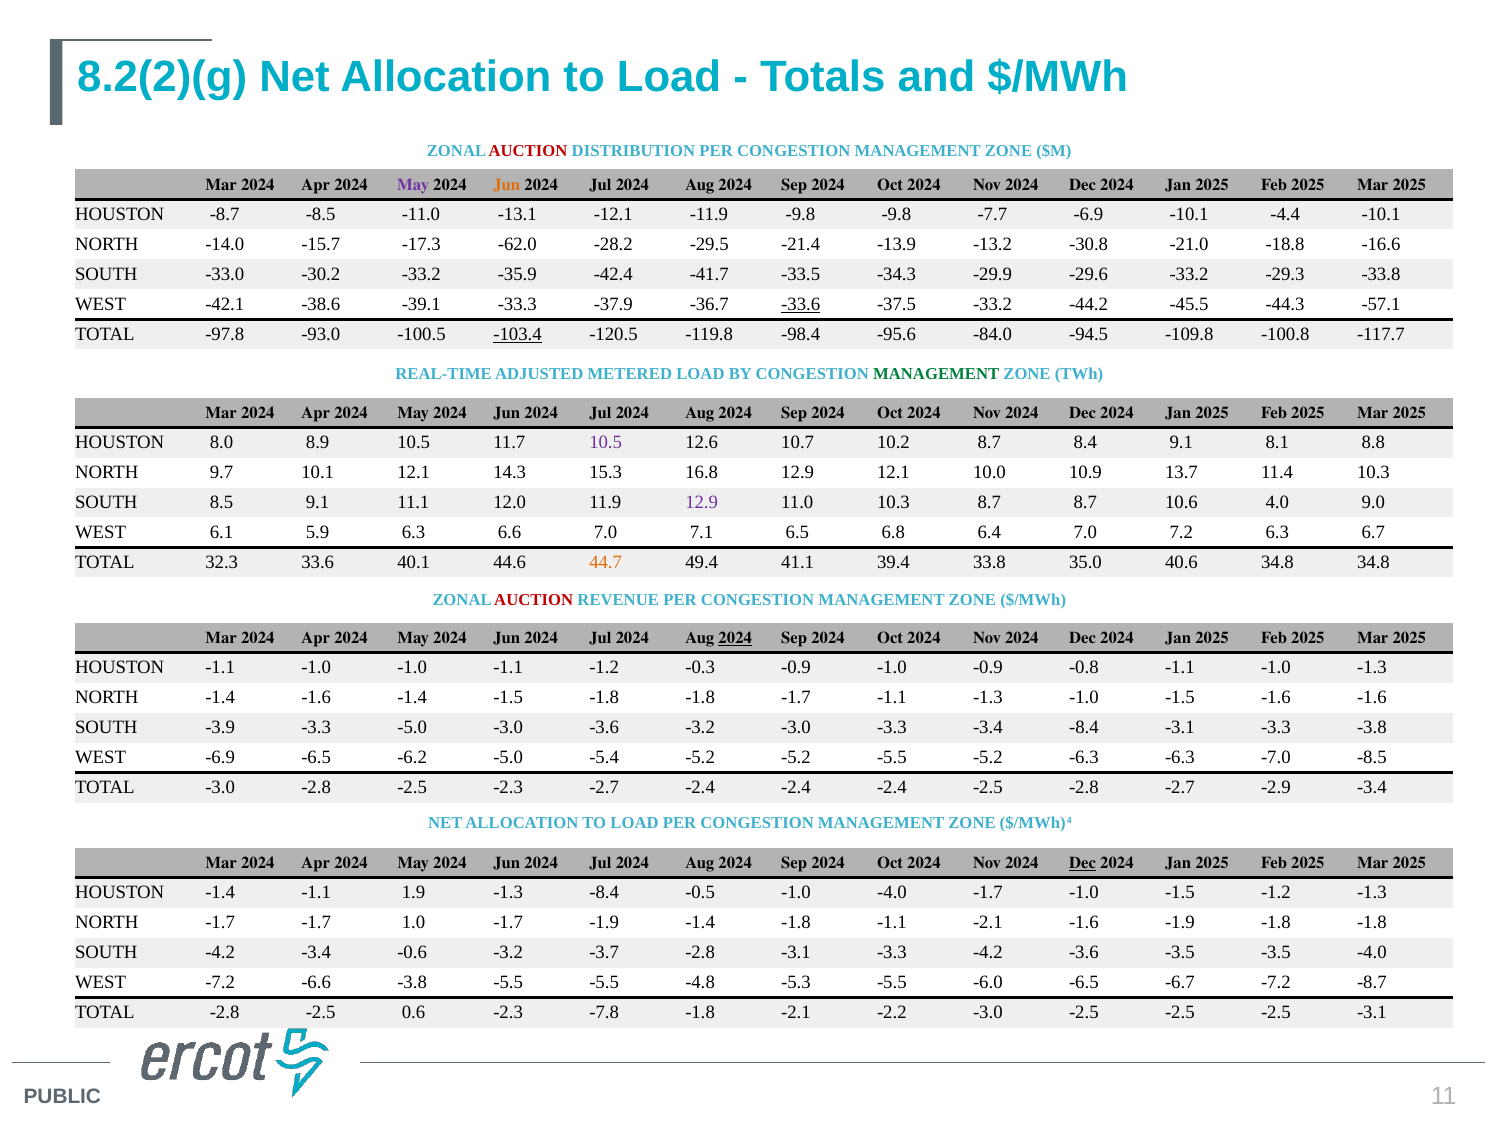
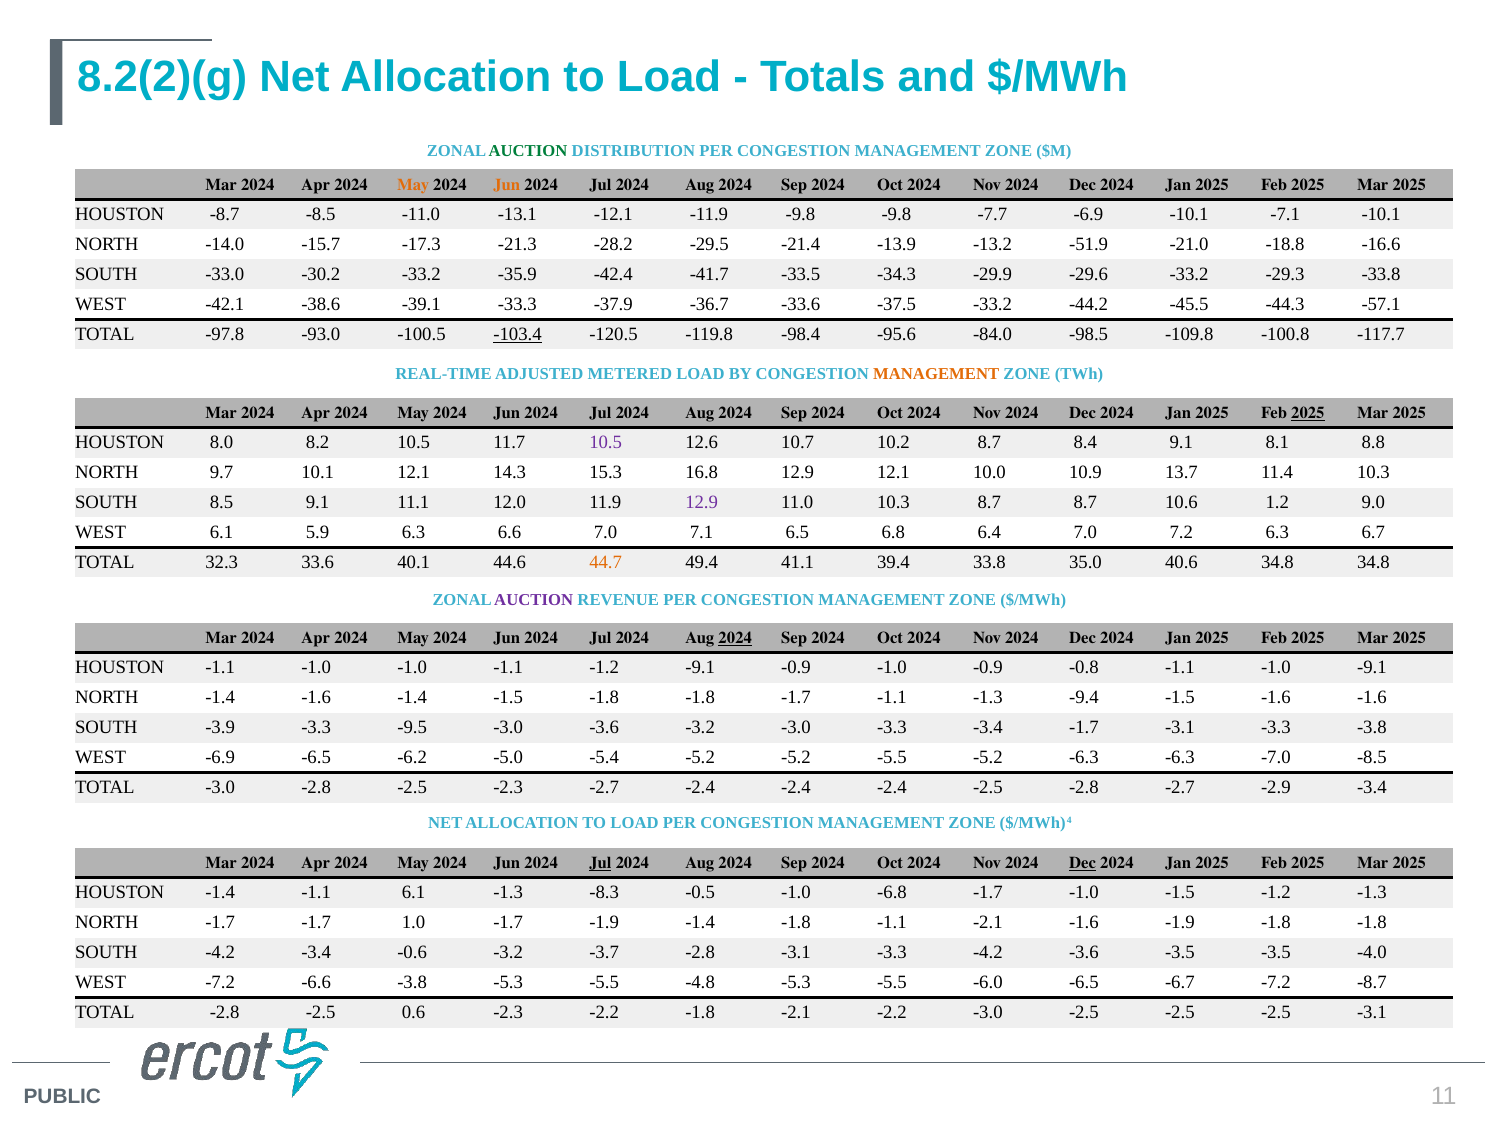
AUCTION at (528, 151) colour: red -> green
May at (413, 185) colour: purple -> orange
-4.4: -4.4 -> -7.1
-62.0: -62.0 -> -21.3
-30.8: -30.8 -> -51.9
-33.6 underline: present -> none
-94.5: -94.5 -> -98.5
MANAGEMENT at (936, 374) colour: green -> orange
2025 at (1308, 413) underline: none -> present
8.9: 8.9 -> 8.2
4.0: 4.0 -> 1.2
AUCTION at (534, 600) colour: red -> purple
-1.2 -0.3: -0.3 -> -9.1
-1.0 -1.3: -1.3 -> -9.1
-1.3 -1.0: -1.0 -> -9.4
-3.3 -5.0: -5.0 -> -9.5
-3.4 -8.4: -8.4 -> -1.7
Jul at (600, 863) underline: none -> present
-1.1 1.9: 1.9 -> 6.1
-1.3 -8.4: -8.4 -> -8.3
-1.0 -4.0: -4.0 -> -6.8
-3.8 -5.5: -5.5 -> -5.3
-2.3 -7.8: -7.8 -> -2.2
